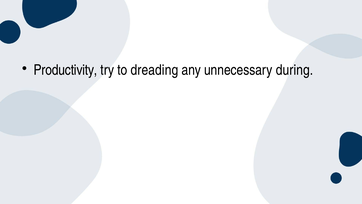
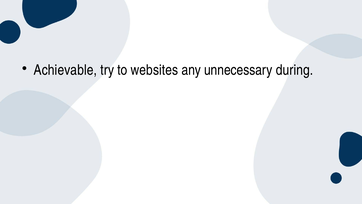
Productivity: Productivity -> Achievable
dreading: dreading -> websites
